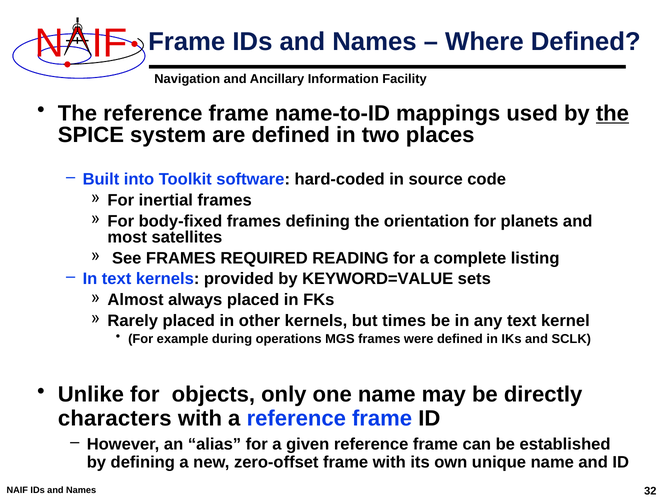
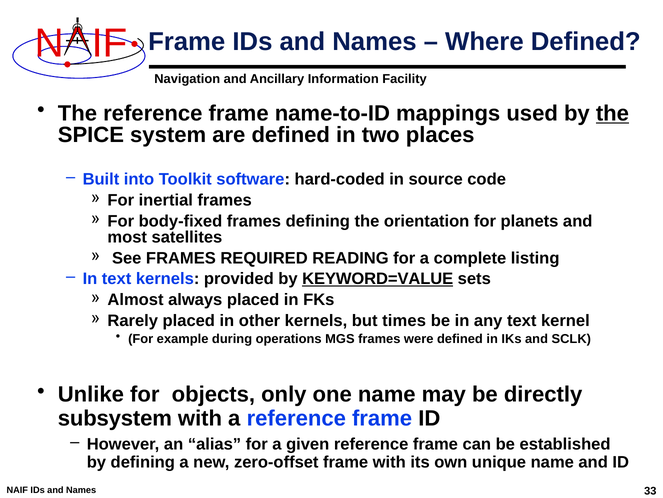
KEYWORD=VALUE underline: none -> present
characters: characters -> subsystem
32: 32 -> 33
